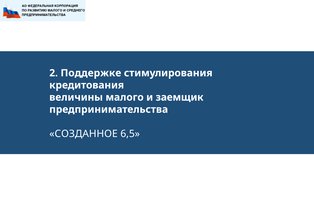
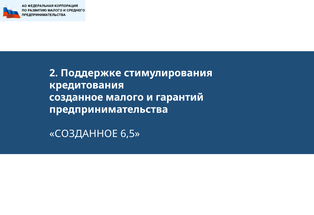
величины at (76, 97): величины -> созданное
заемщик: заемщик -> гарантий
